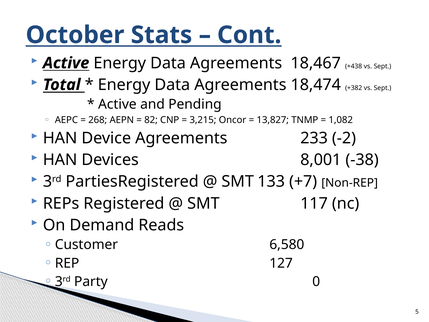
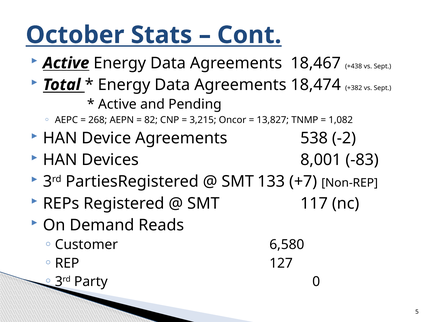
233: 233 -> 538
-38: -38 -> -83
